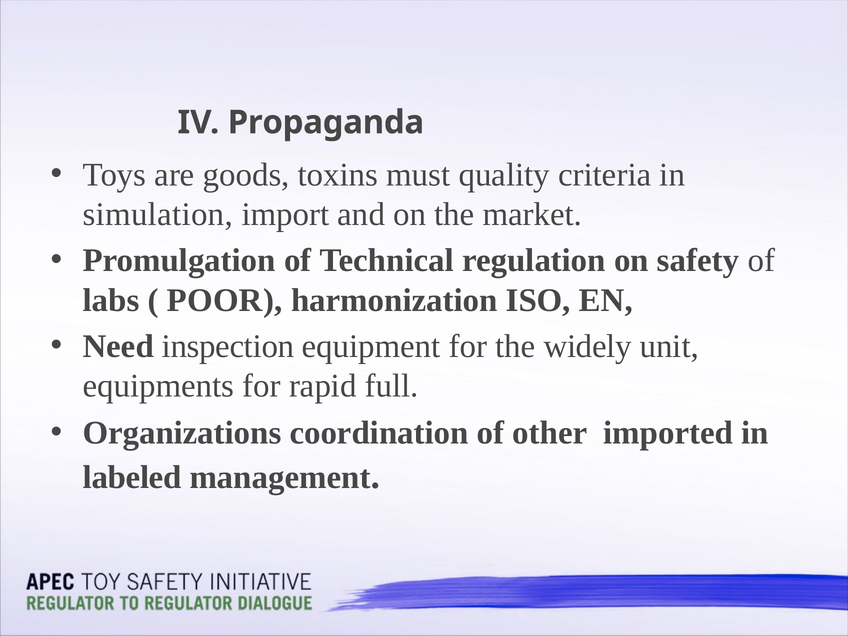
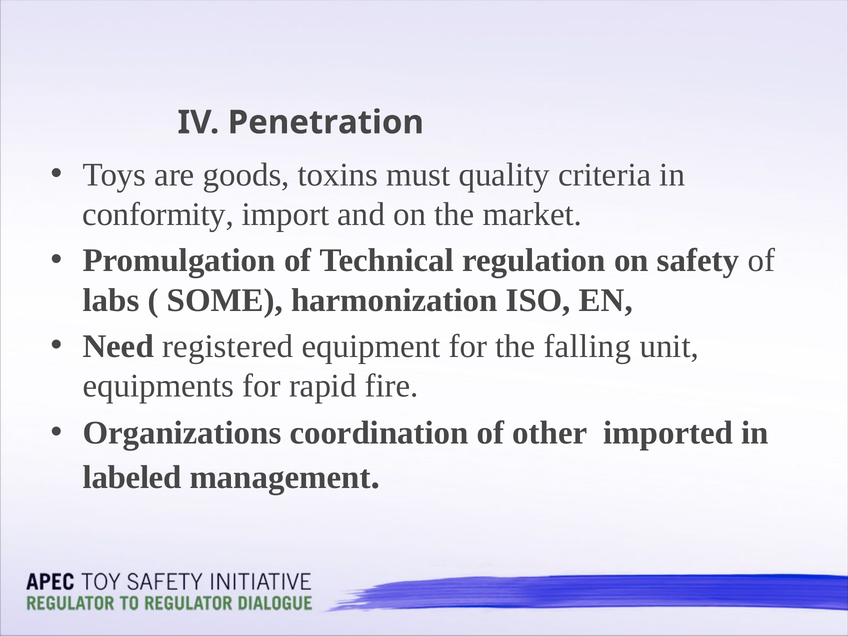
Propaganda: Propaganda -> Penetration
simulation: simulation -> conformity
POOR: POOR -> SOME
inspection: inspection -> registered
widely: widely -> falling
full: full -> fire
